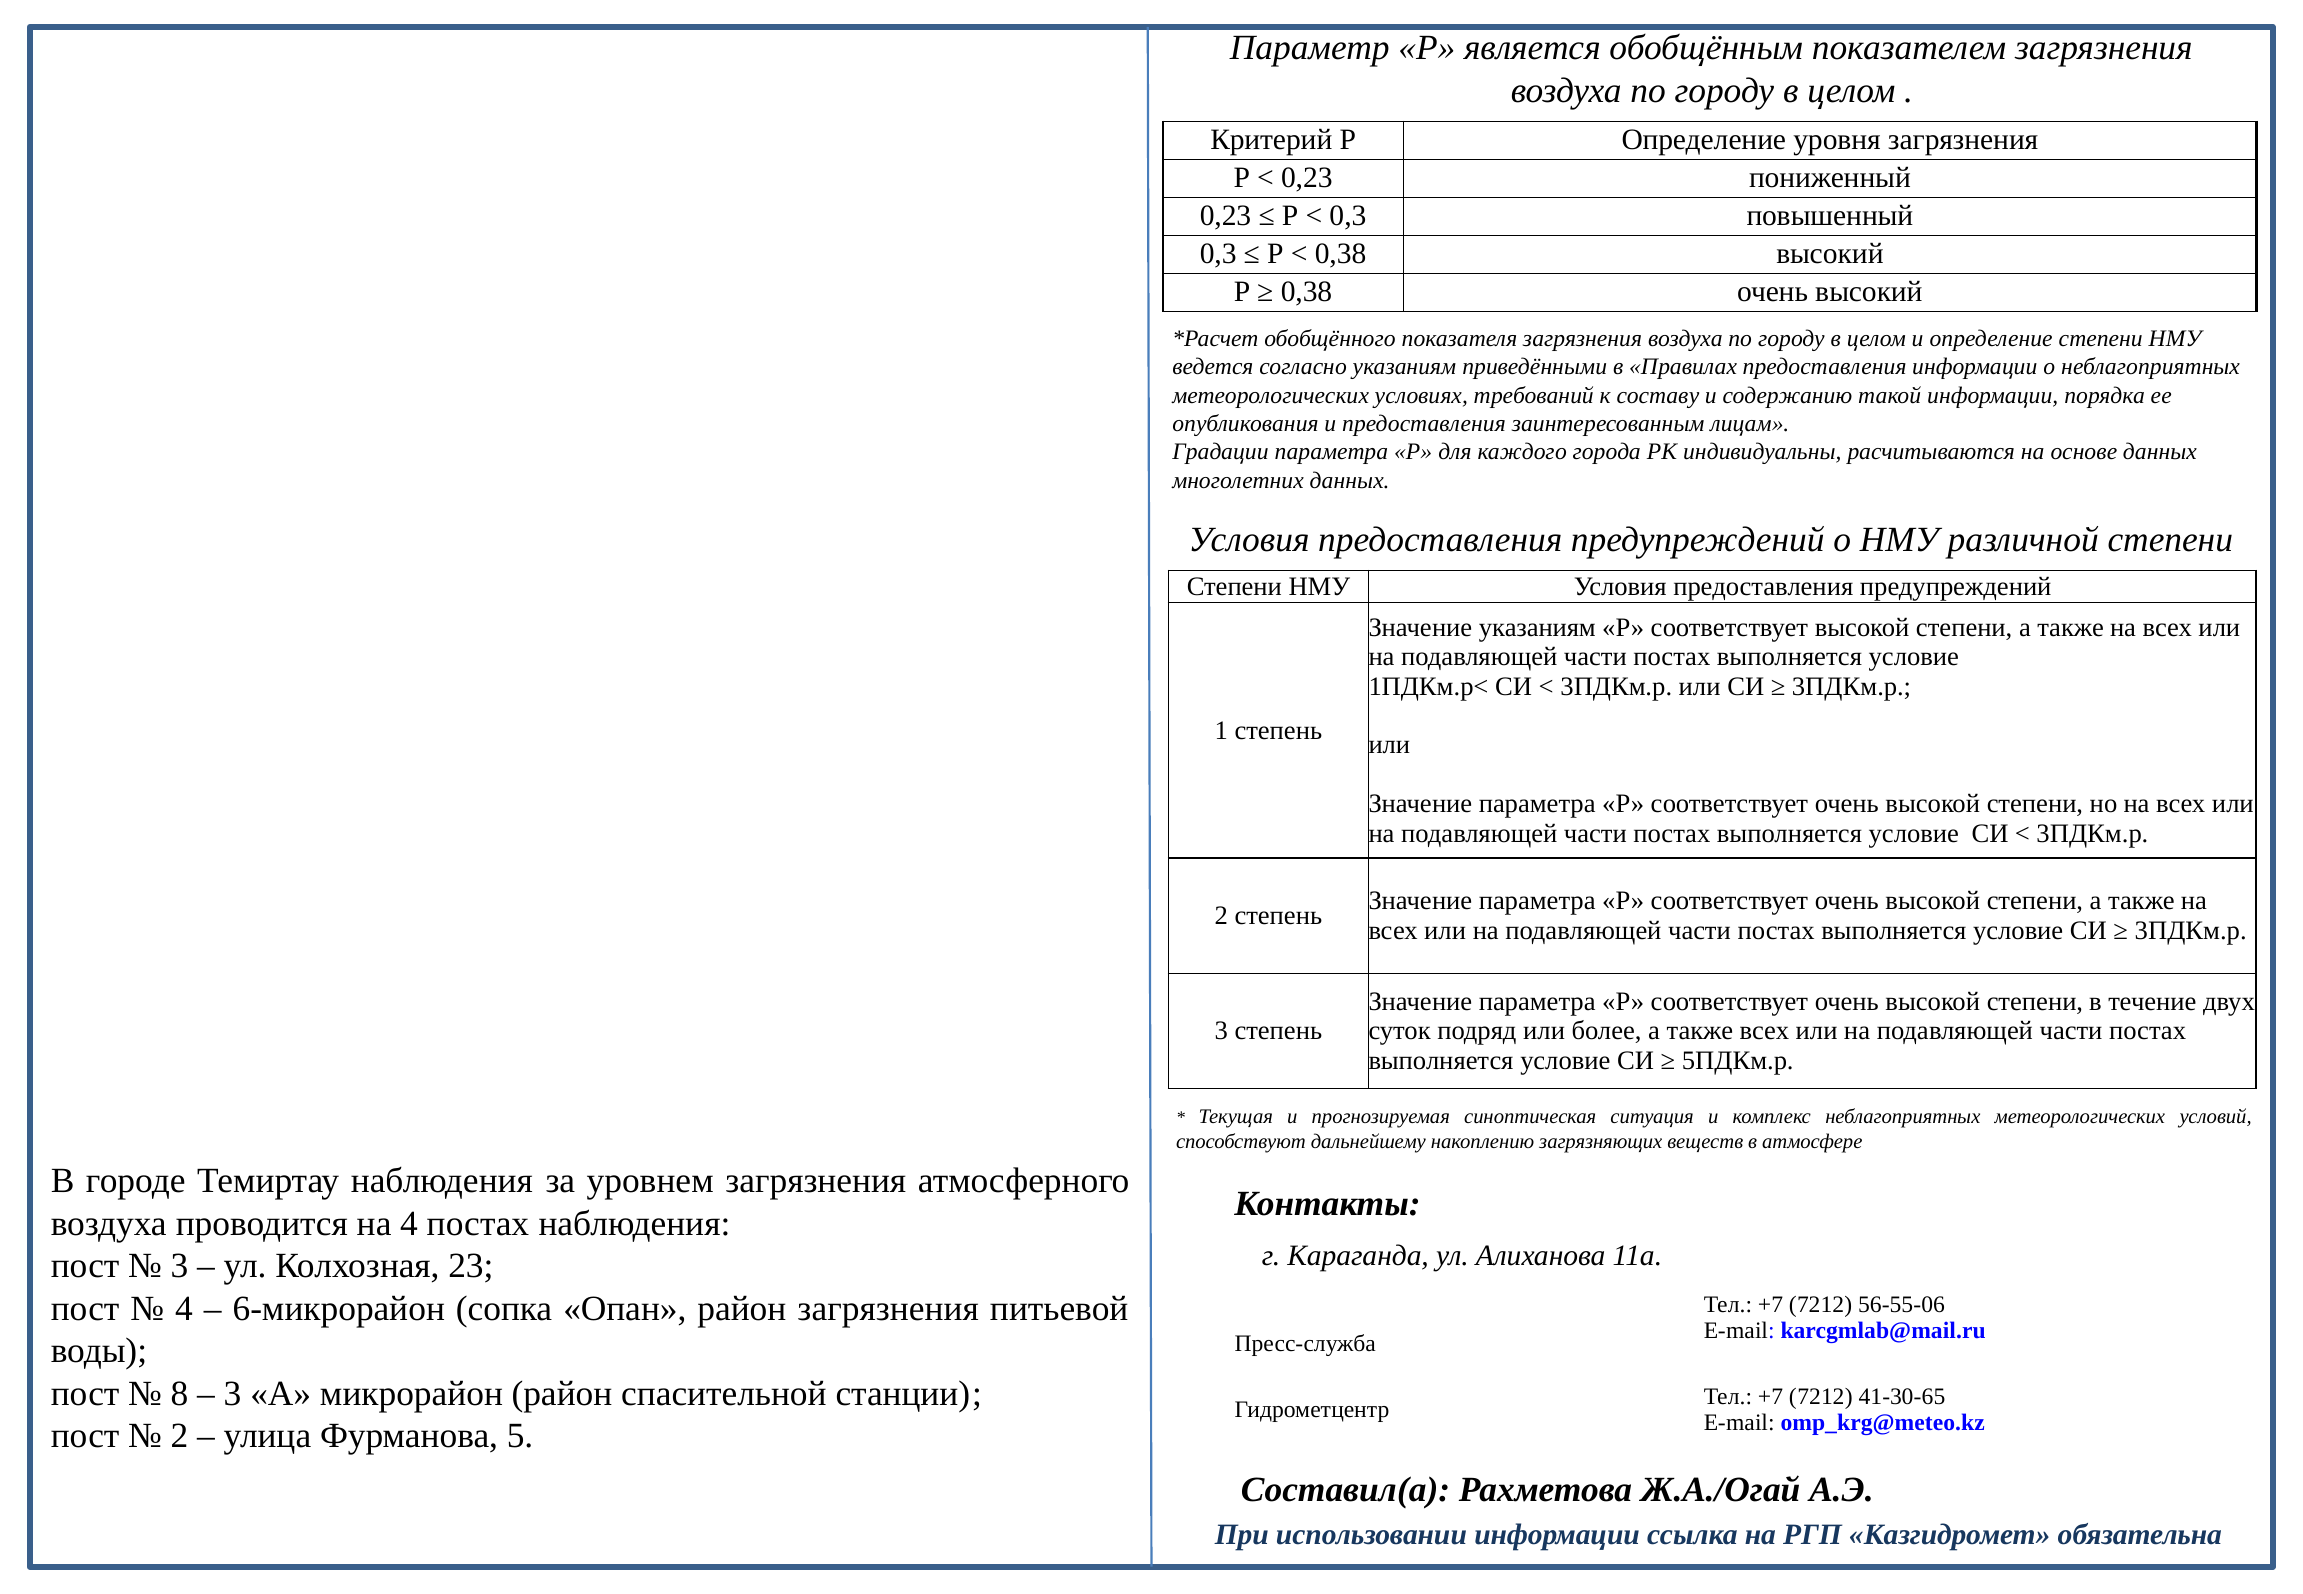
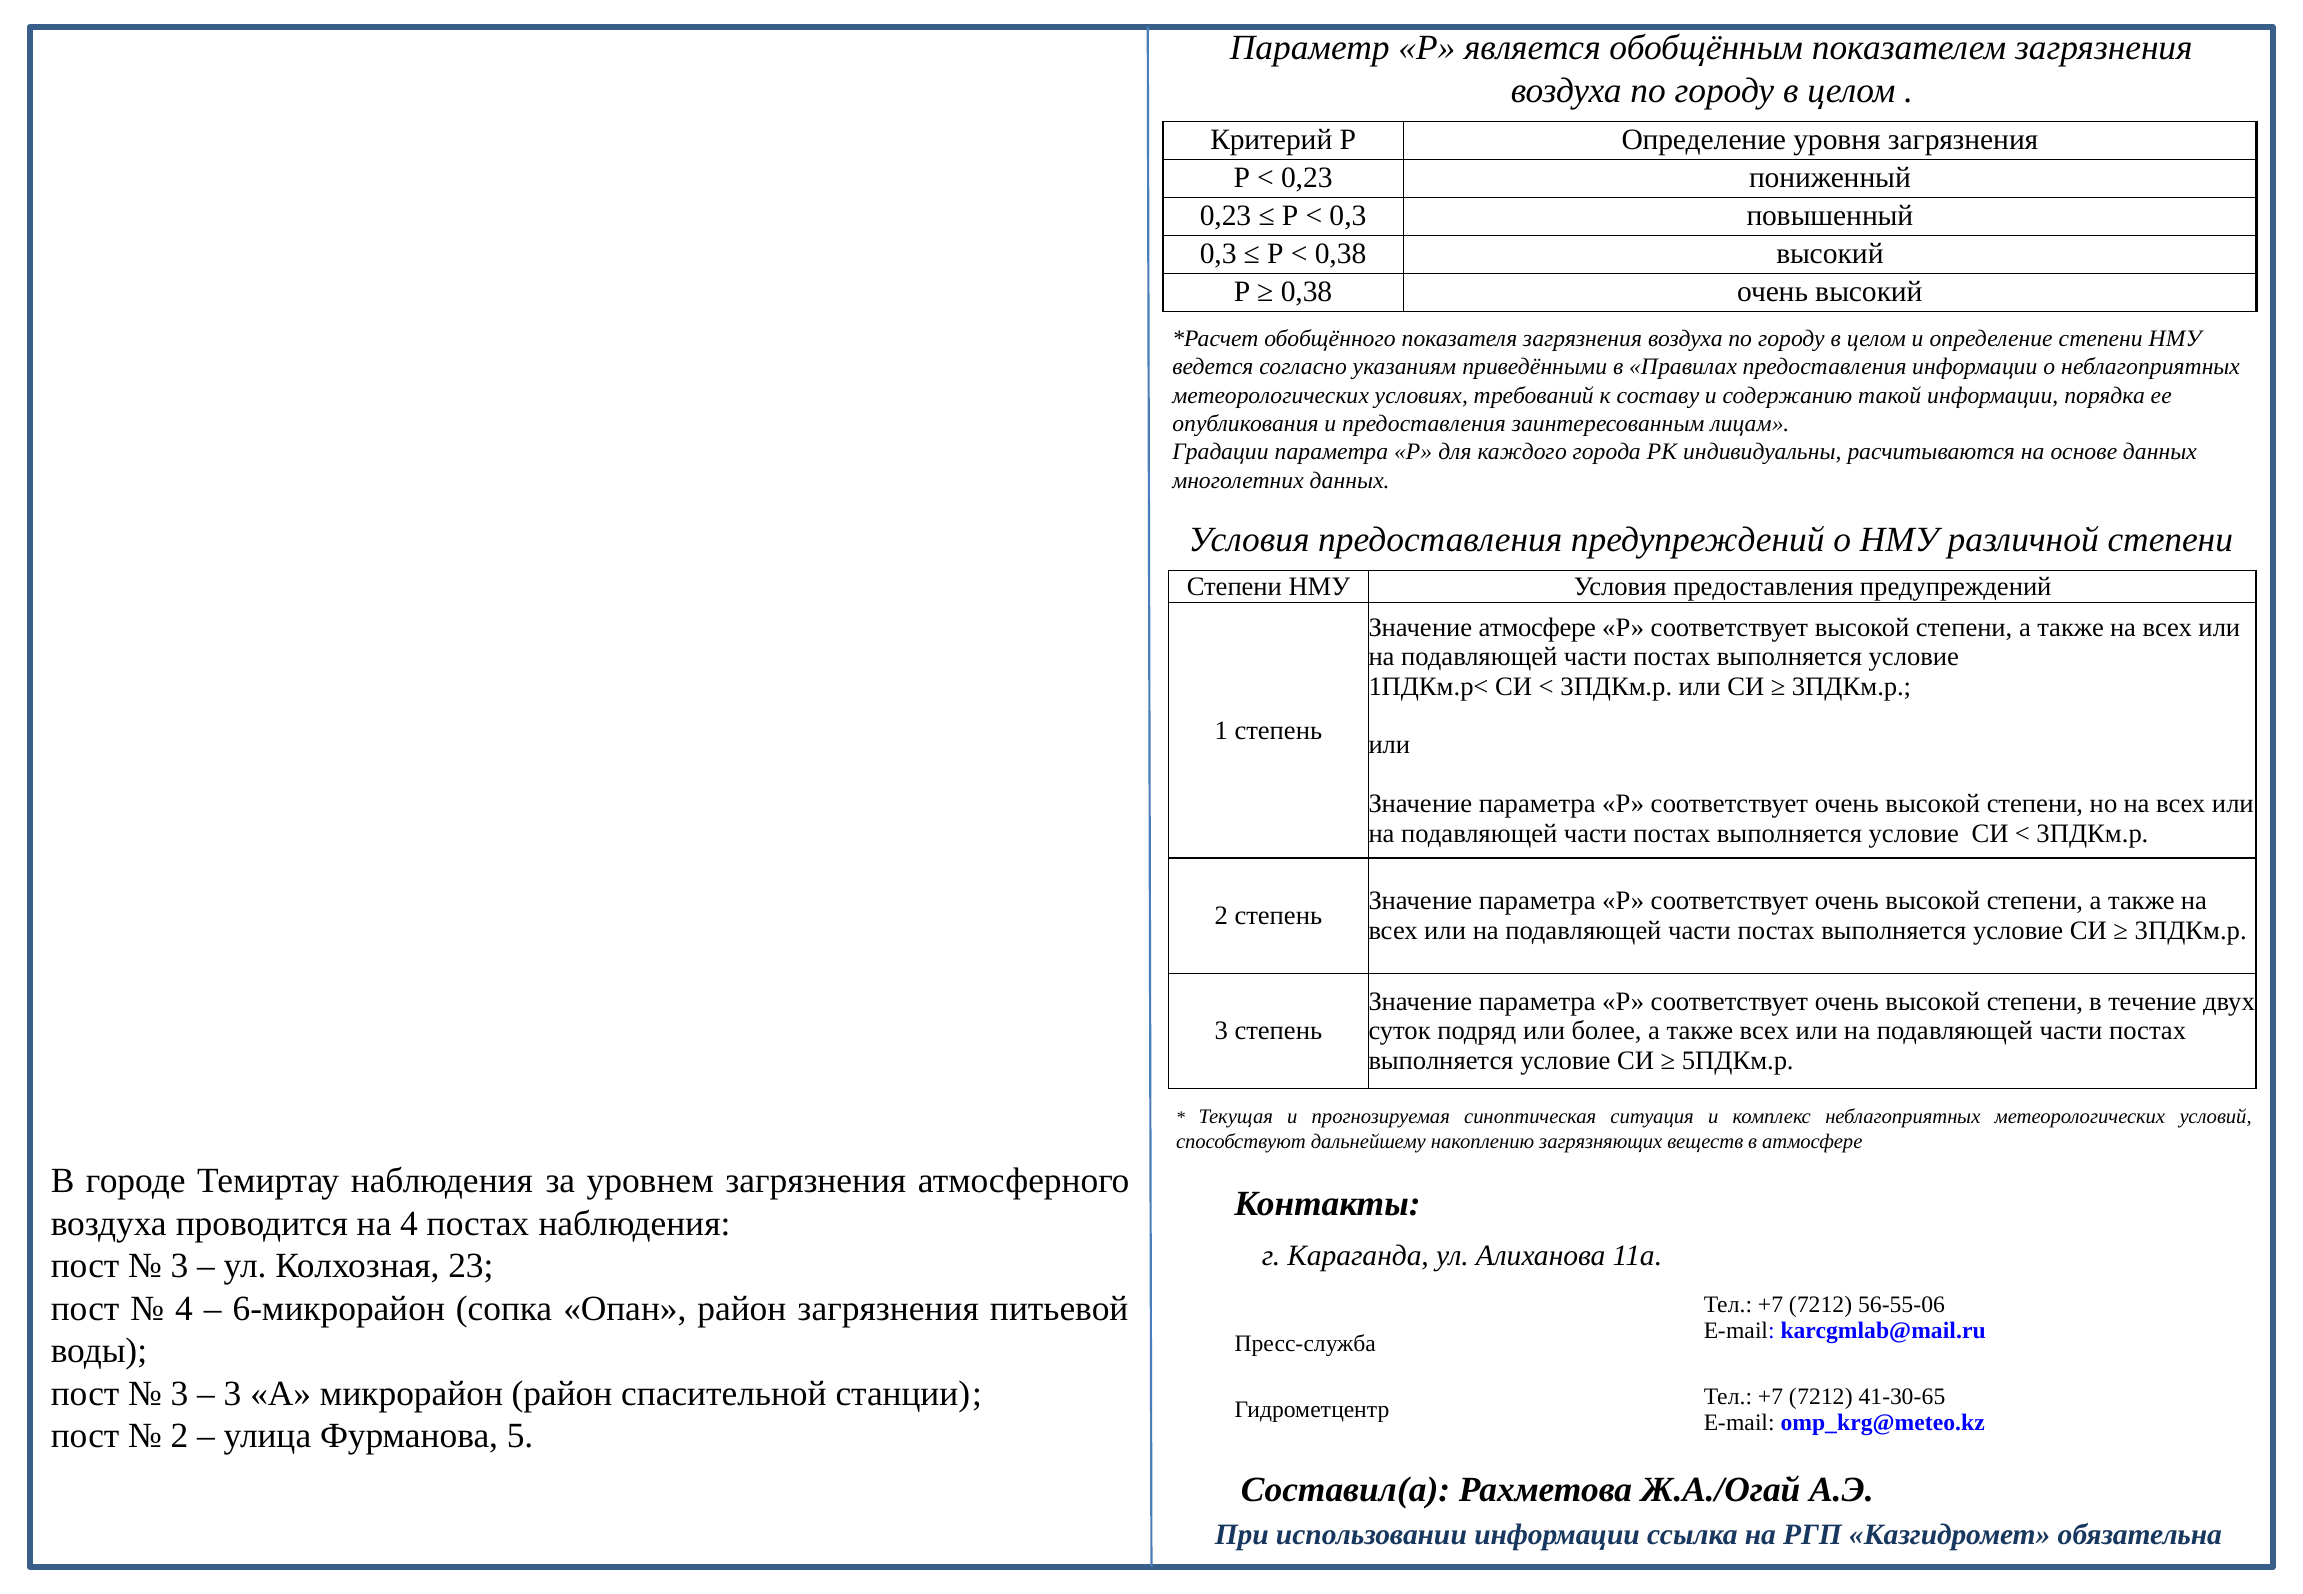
Значение указаниям: указаниям -> атмосфере
8 at (180, 1394): 8 -> 3
